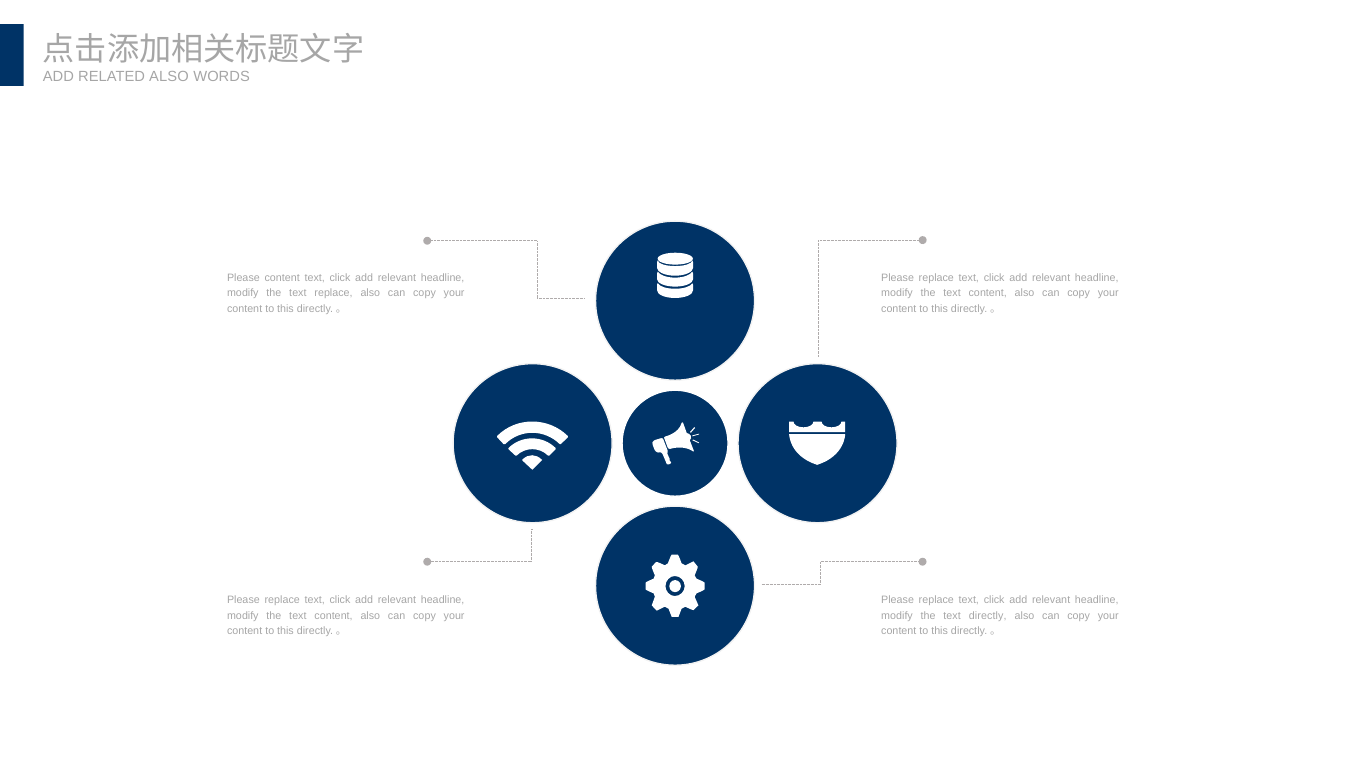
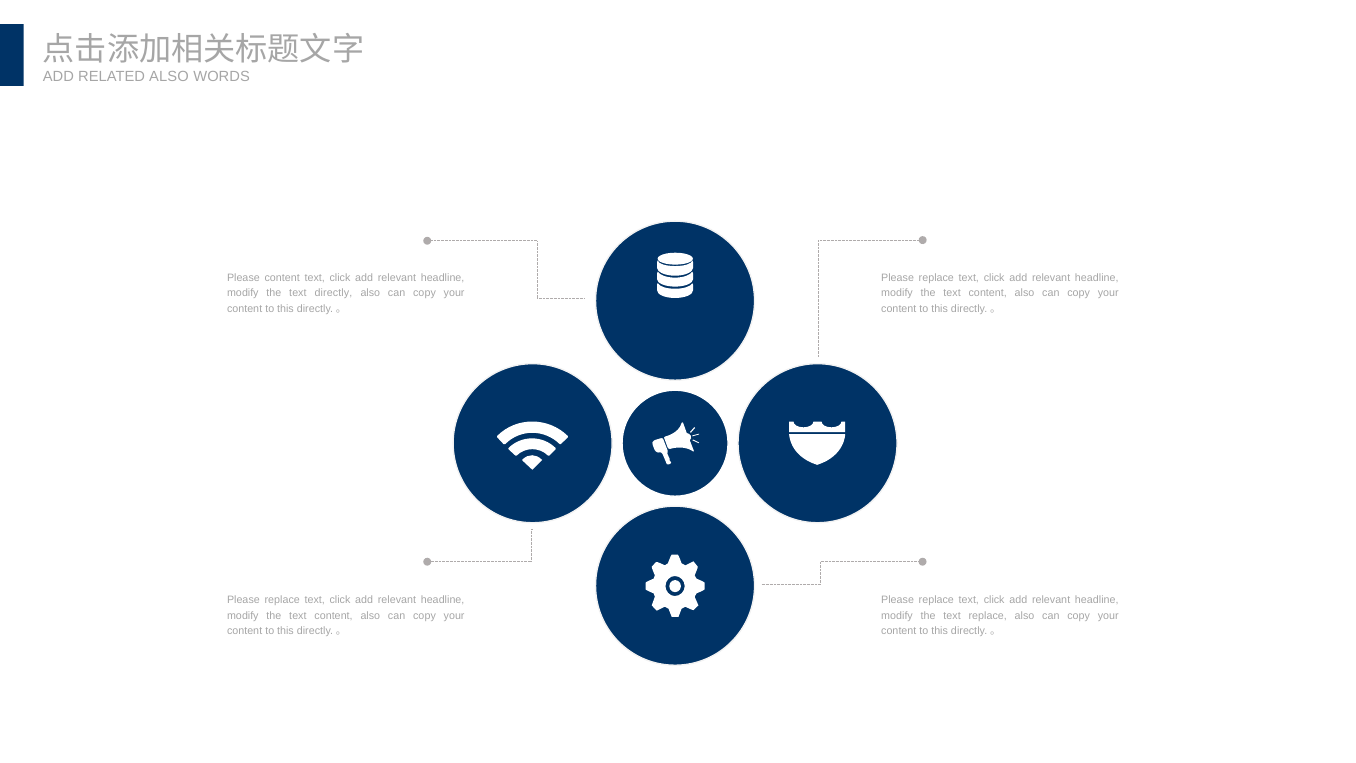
text replace: replace -> directly
text directly: directly -> replace
